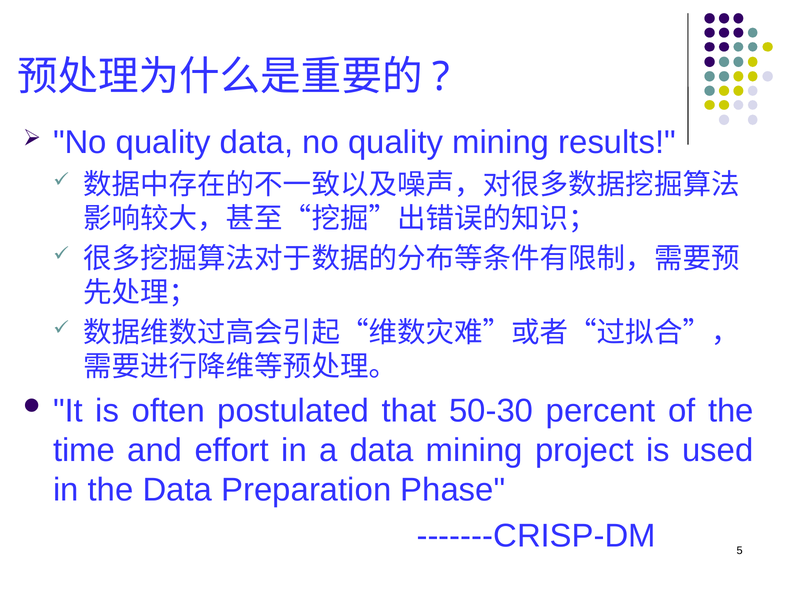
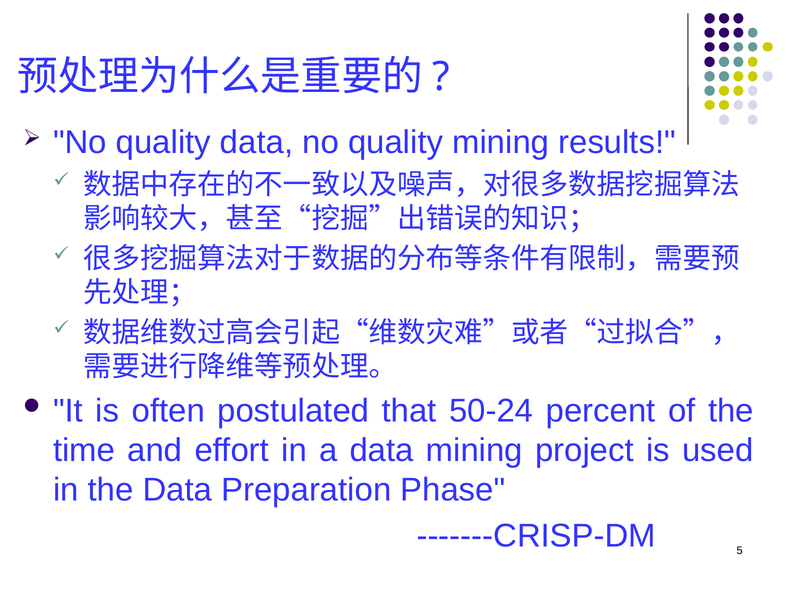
50-30: 50-30 -> 50-24
